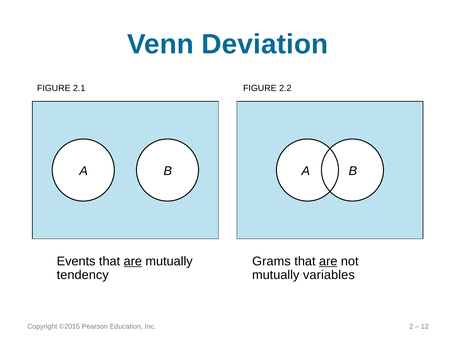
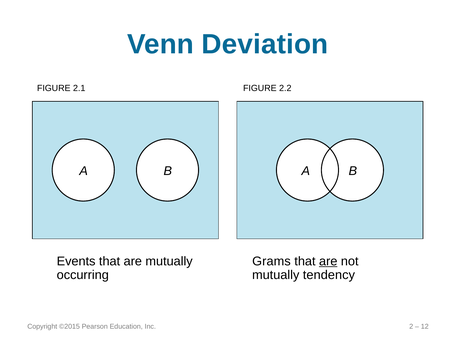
are at (133, 261) underline: present -> none
tendency: tendency -> occurring
variables: variables -> tendency
